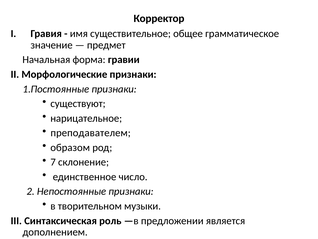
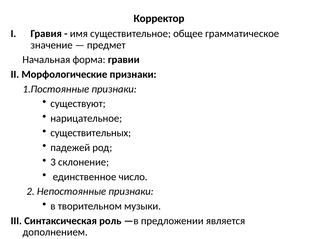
преподавателем: преподавателем -> существительных
образом: образом -> падежей
7: 7 -> 3
